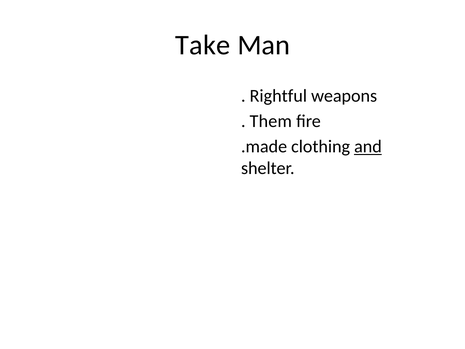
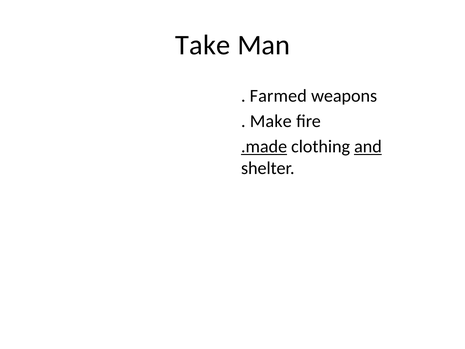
Rightful: Rightful -> Farmed
Them: Them -> Make
.made underline: none -> present
